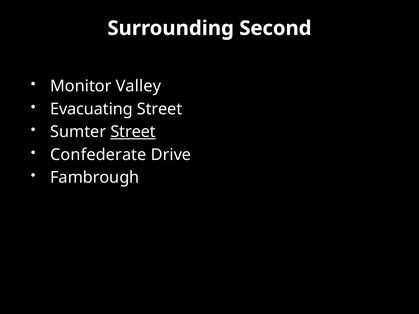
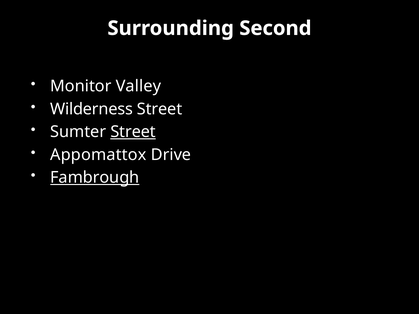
Evacuating: Evacuating -> Wilderness
Confederate: Confederate -> Appomattox
Fambrough underline: none -> present
